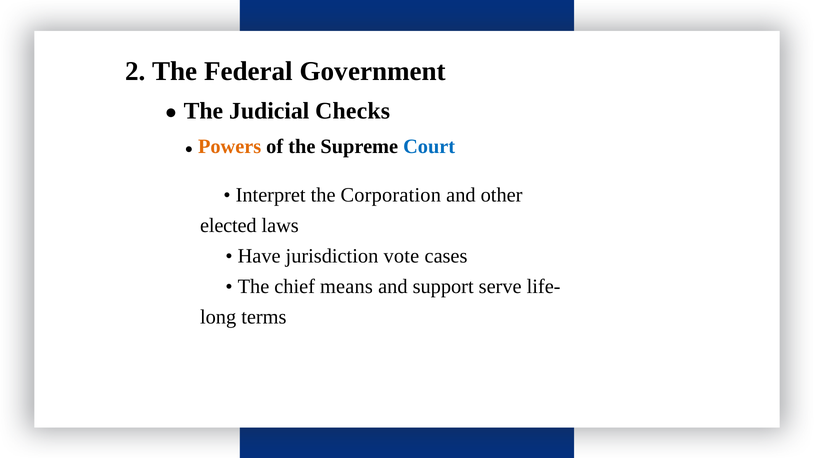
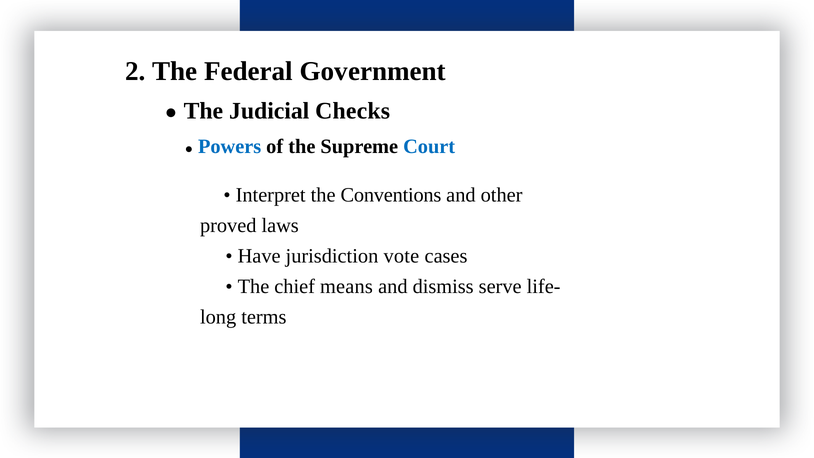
Powers colour: orange -> blue
Corporation: Corporation -> Conventions
elected: elected -> proved
support: support -> dismiss
